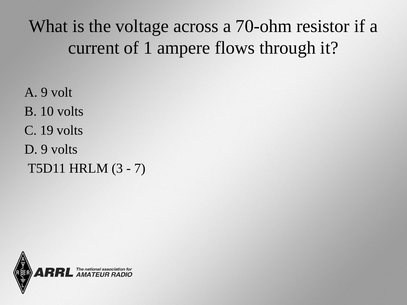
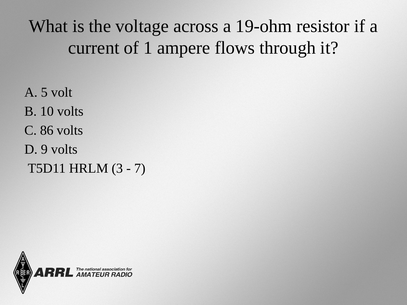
70-ohm: 70-ohm -> 19-ohm
A 9: 9 -> 5
19: 19 -> 86
